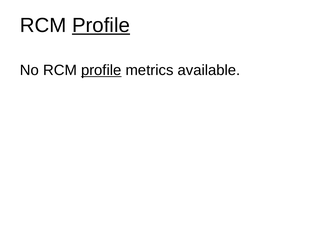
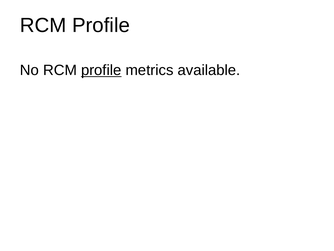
Profile at (101, 25) underline: present -> none
